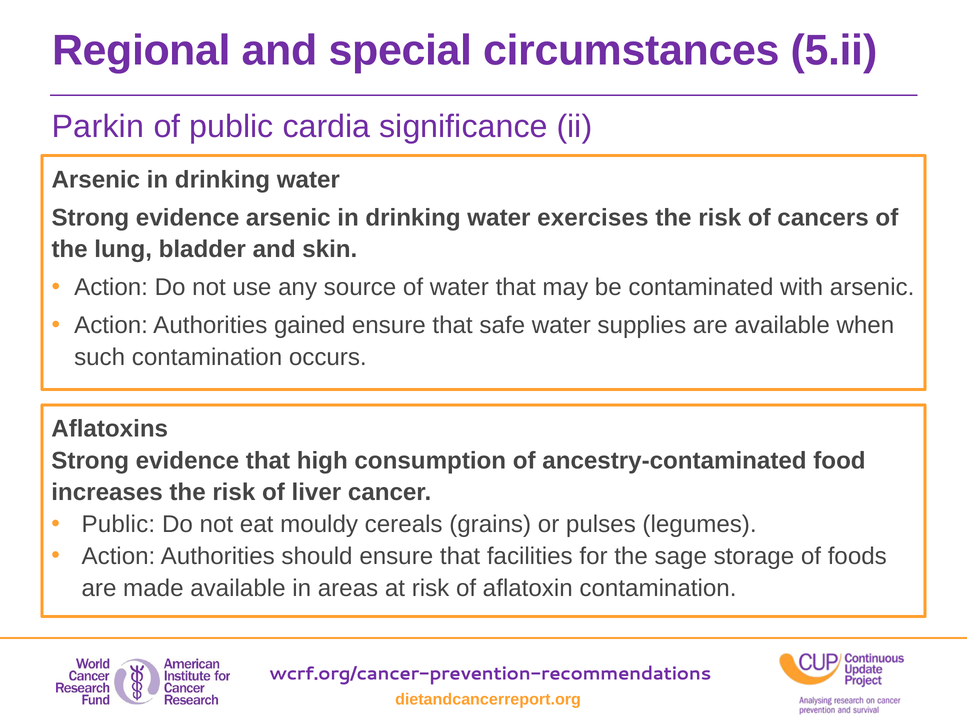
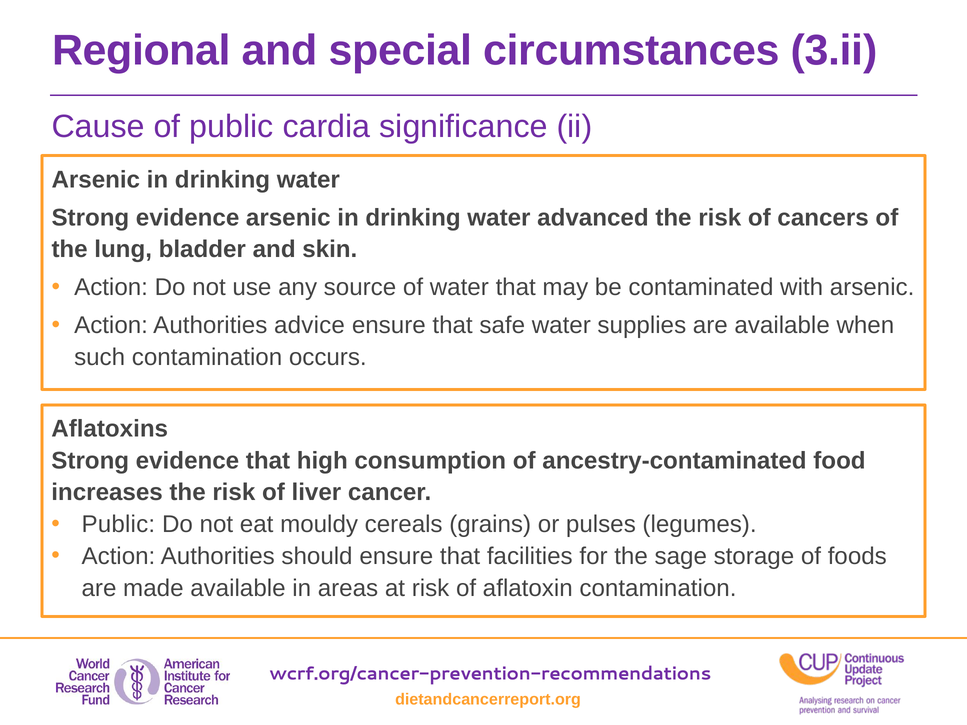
5.ii: 5.ii -> 3.ii
Parkin: Parkin -> Cause
exercises: exercises -> advanced
gained: gained -> advice
